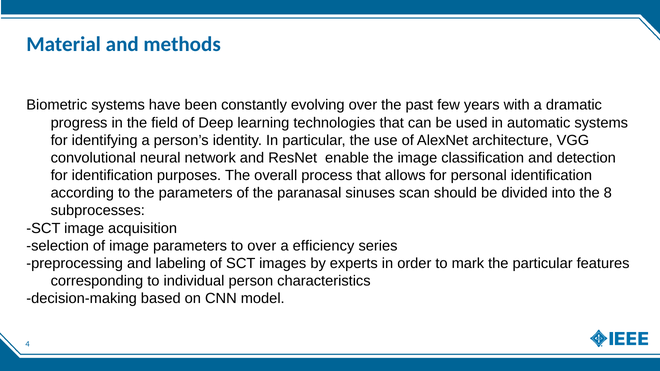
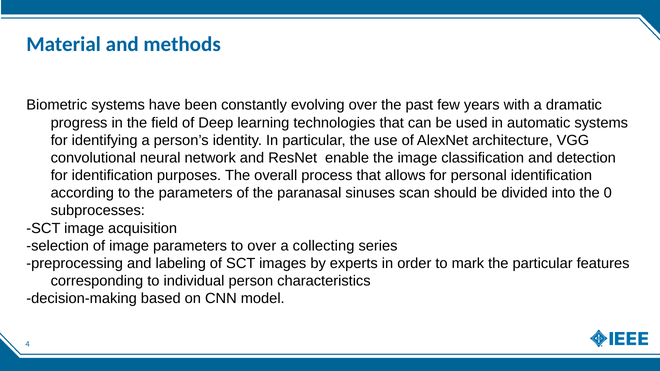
8: 8 -> 0
efficiency: efficiency -> collecting
